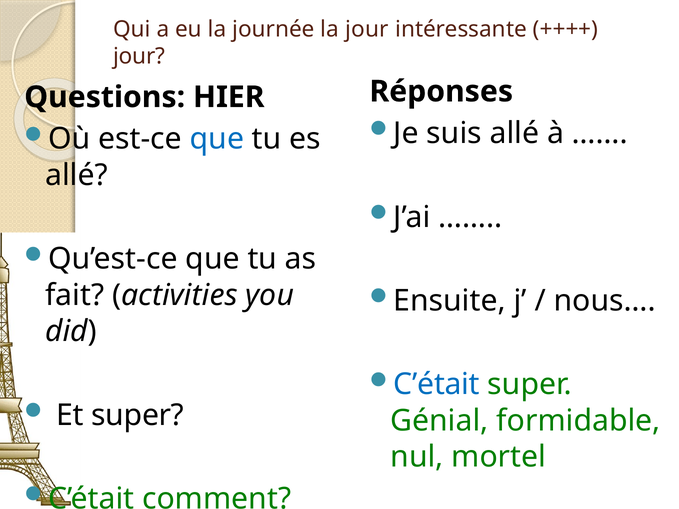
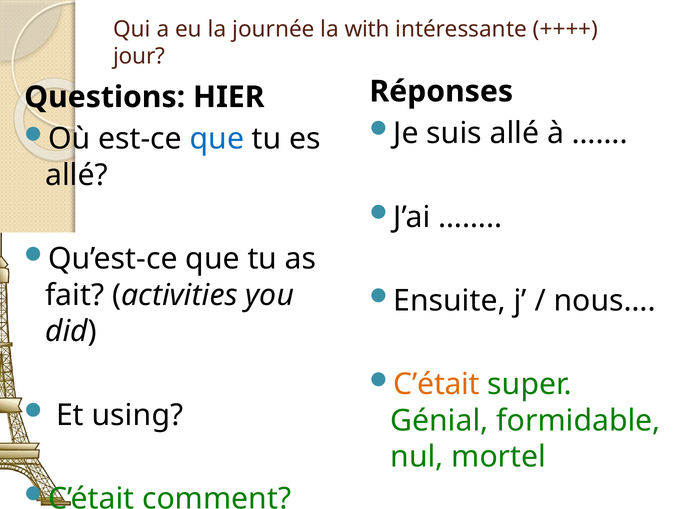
la jour: jour -> with
C’était at (437, 385) colour: blue -> orange
Et super: super -> using
